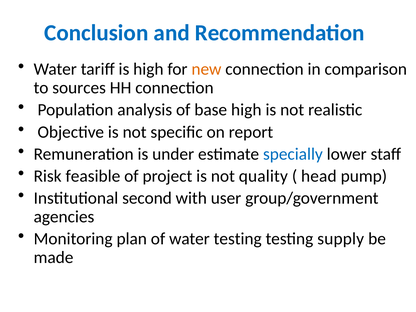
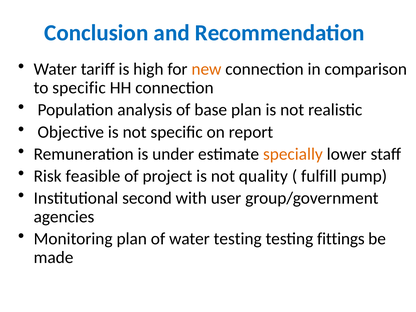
to sources: sources -> specific
base high: high -> plan
specially colour: blue -> orange
head: head -> fulfill
supply: supply -> fittings
